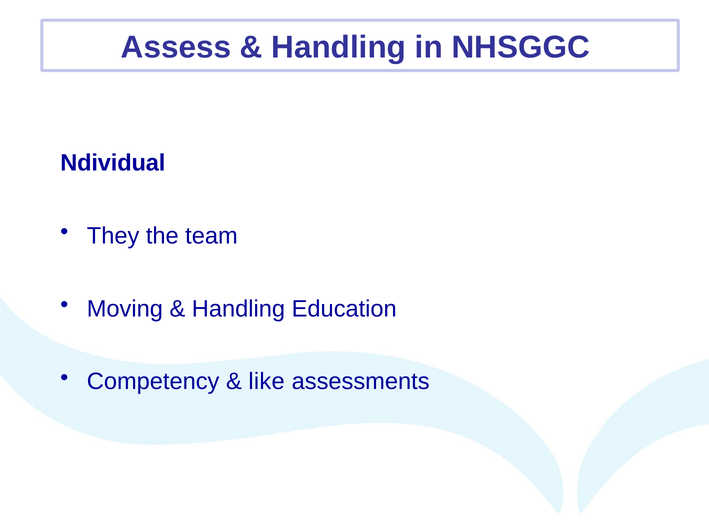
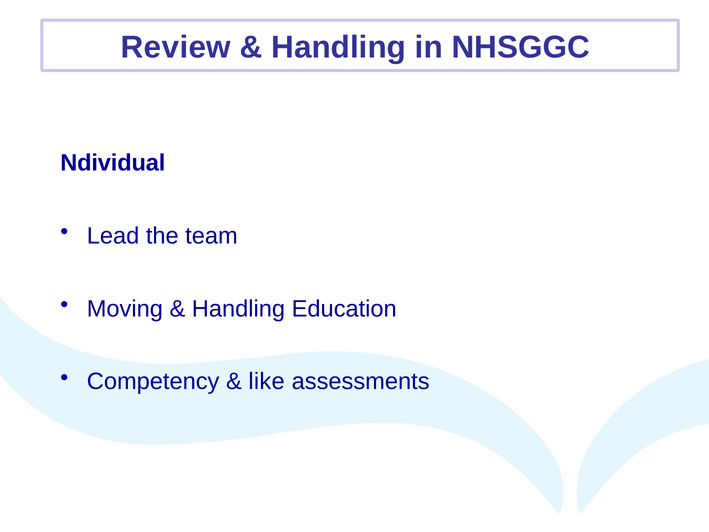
Assess: Assess -> Review
They: They -> Lead
